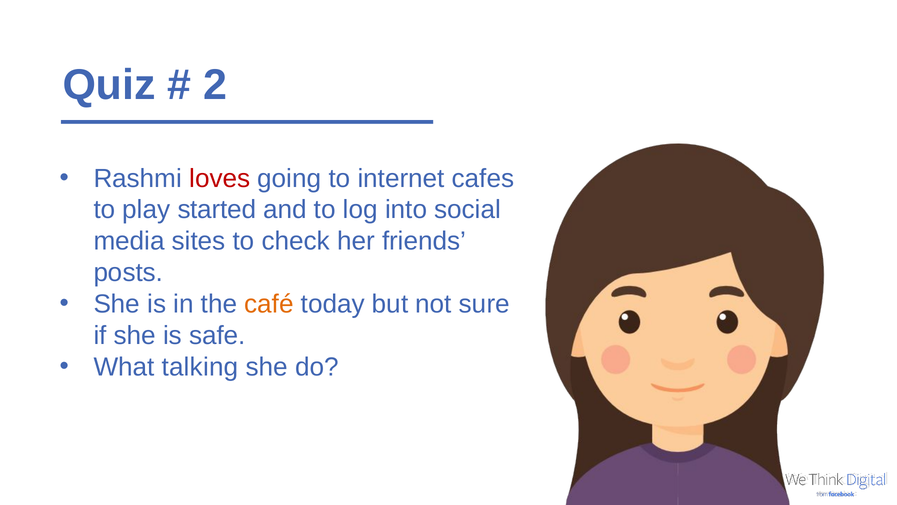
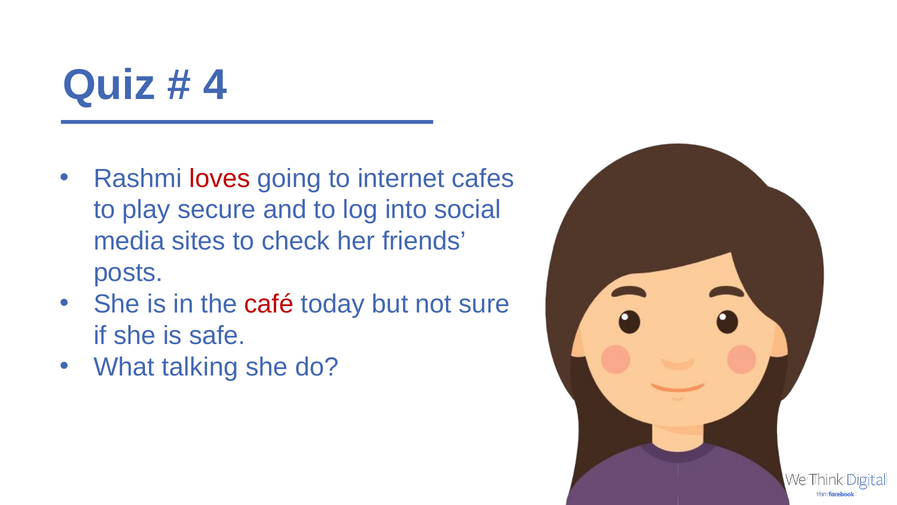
2: 2 -> 4
started: started -> secure
café colour: orange -> red
